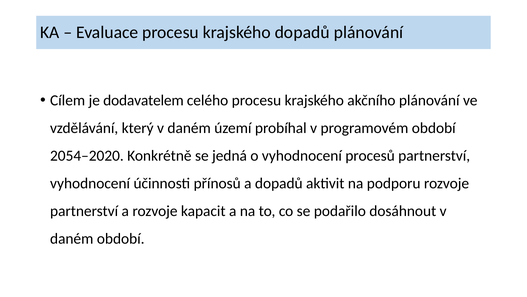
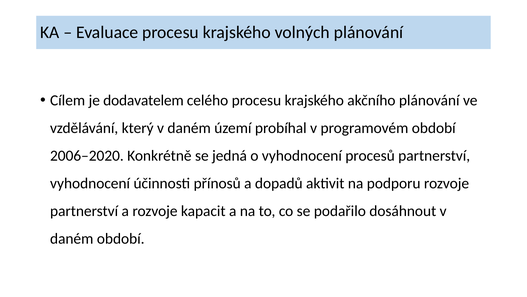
krajského dopadů: dopadů -> volných
2054–2020: 2054–2020 -> 2006–2020
